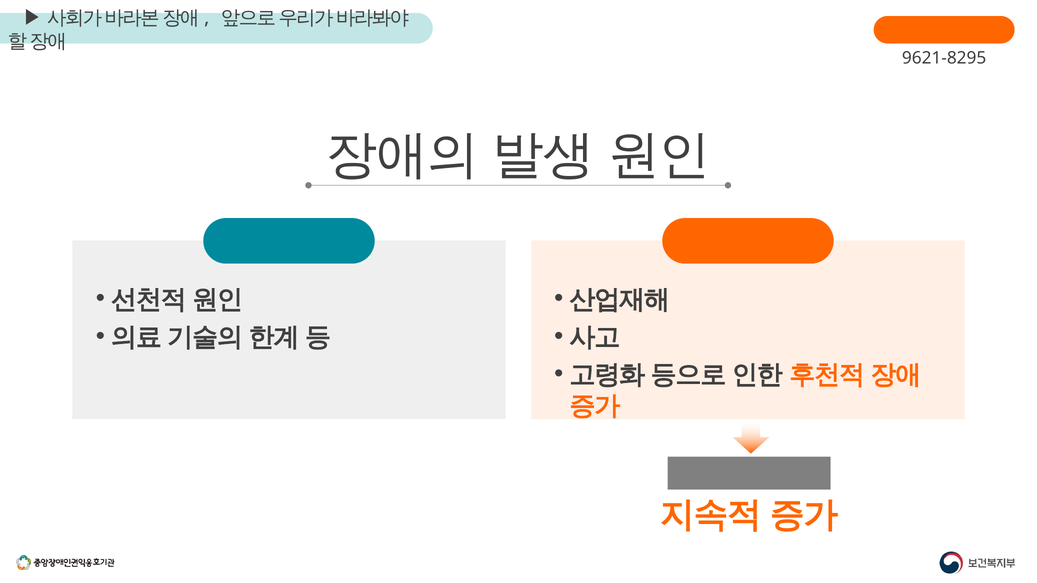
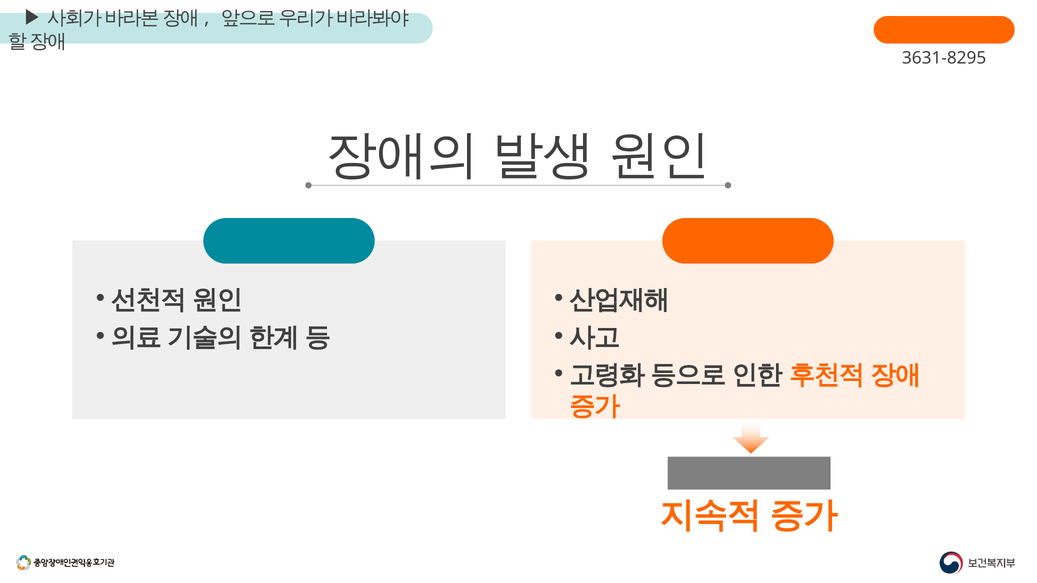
9621-8295: 9621-8295 -> 3631-8295
